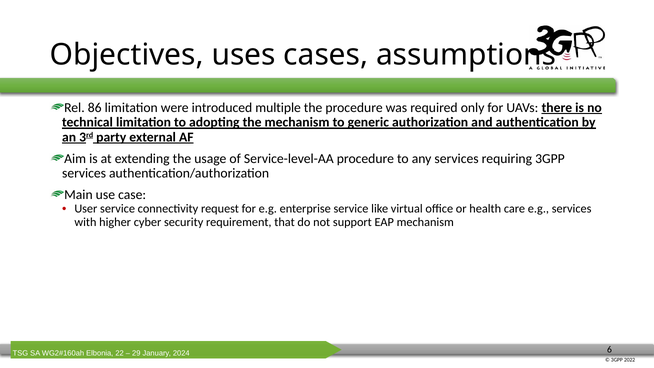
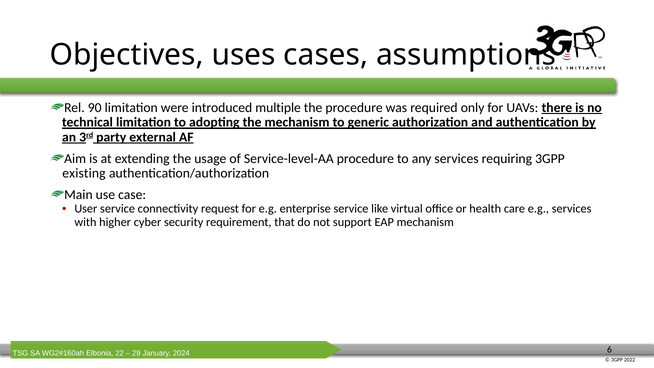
86: 86 -> 90
services at (84, 173): services -> existing
